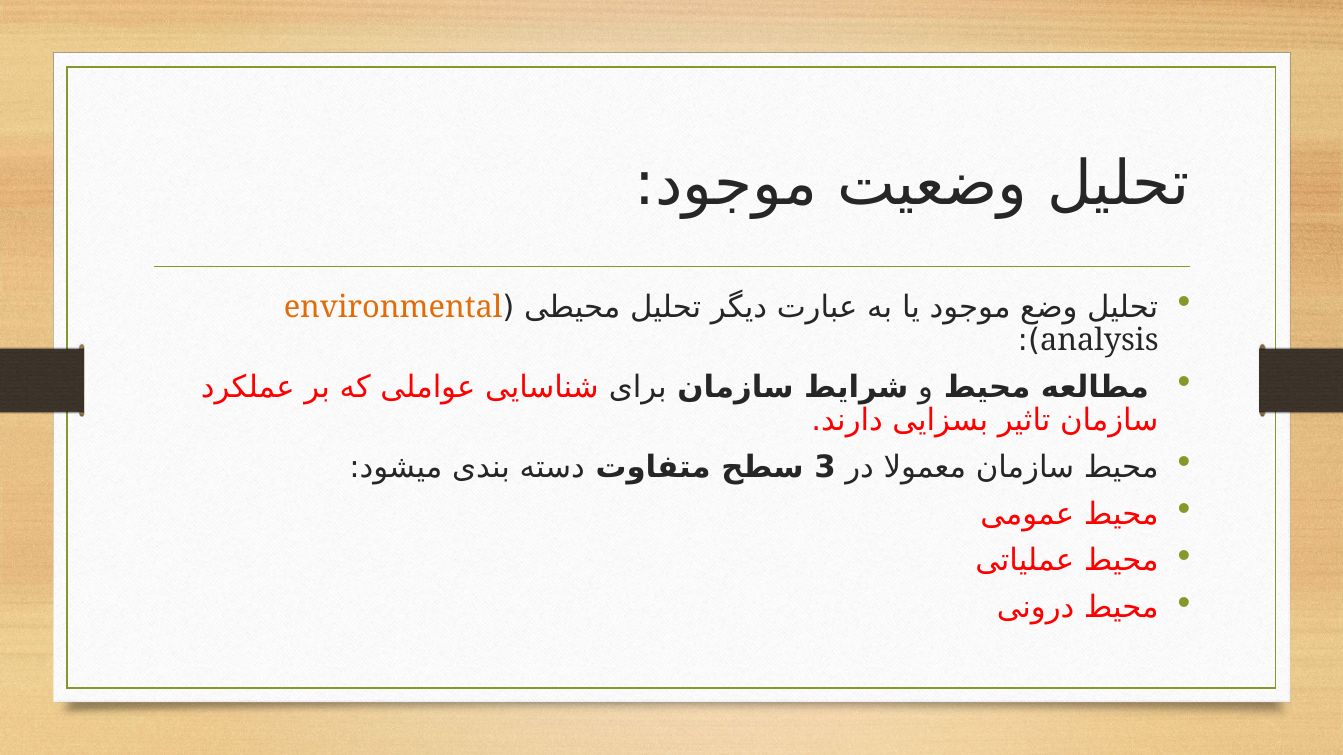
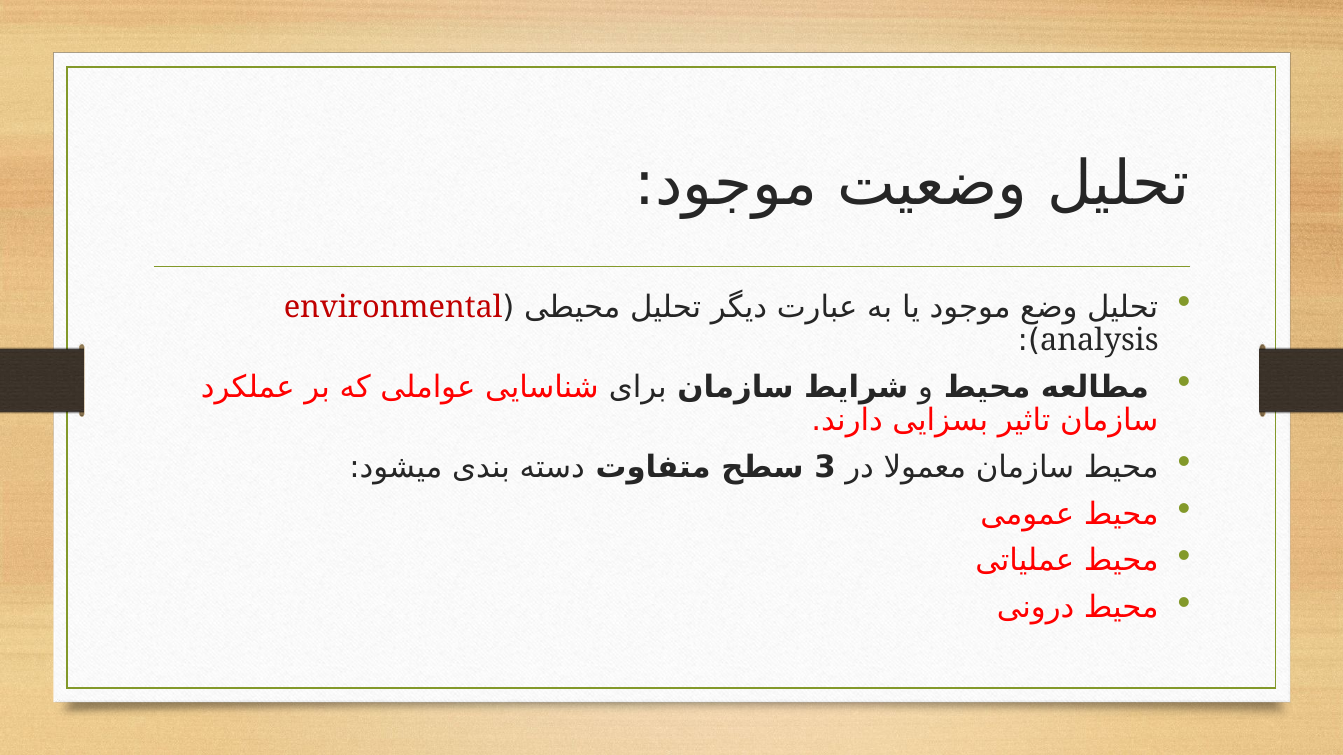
environmental colour: orange -> red
